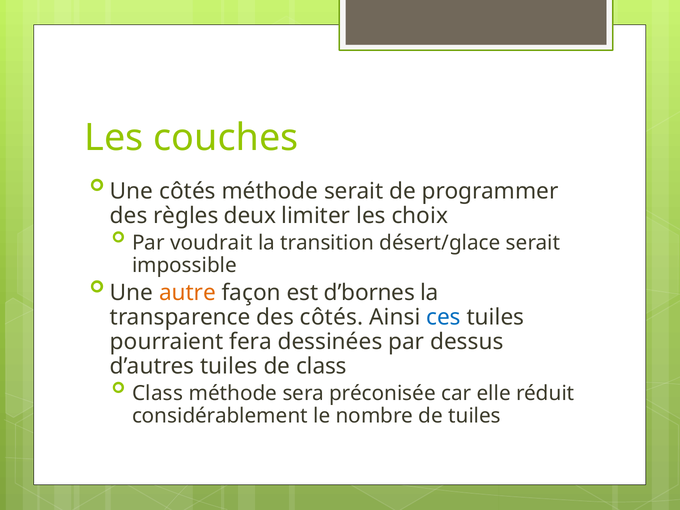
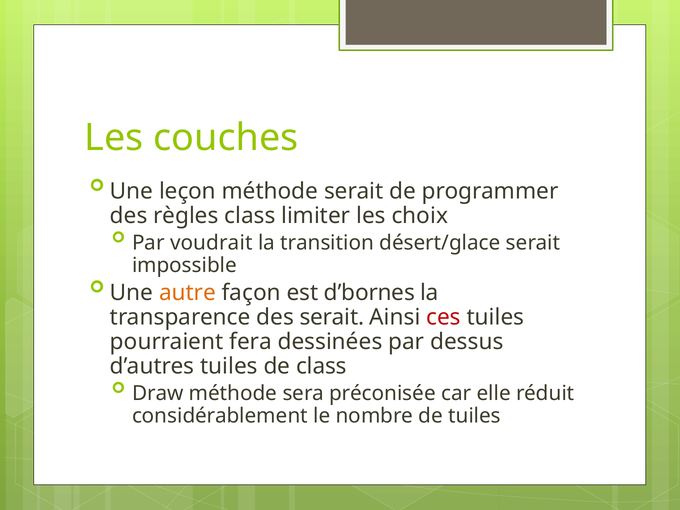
Une côtés: côtés -> leçon
règles deux: deux -> class
des côtés: côtés -> serait
ces colour: blue -> red
Class at (158, 393): Class -> Draw
